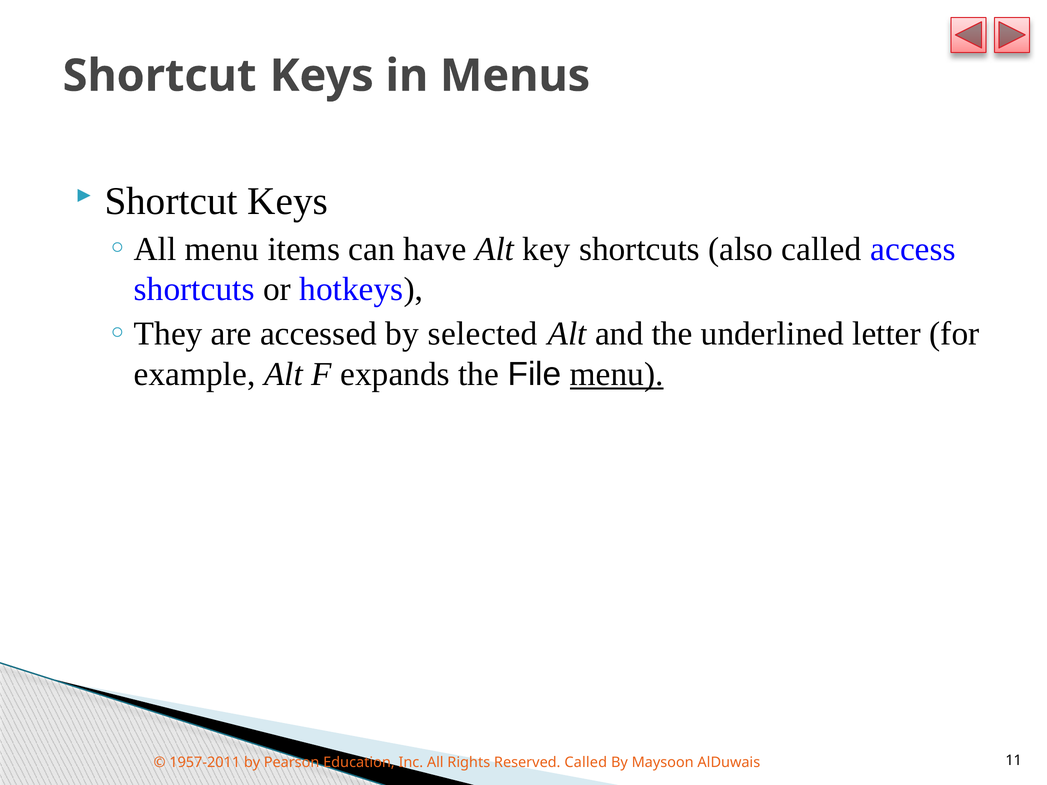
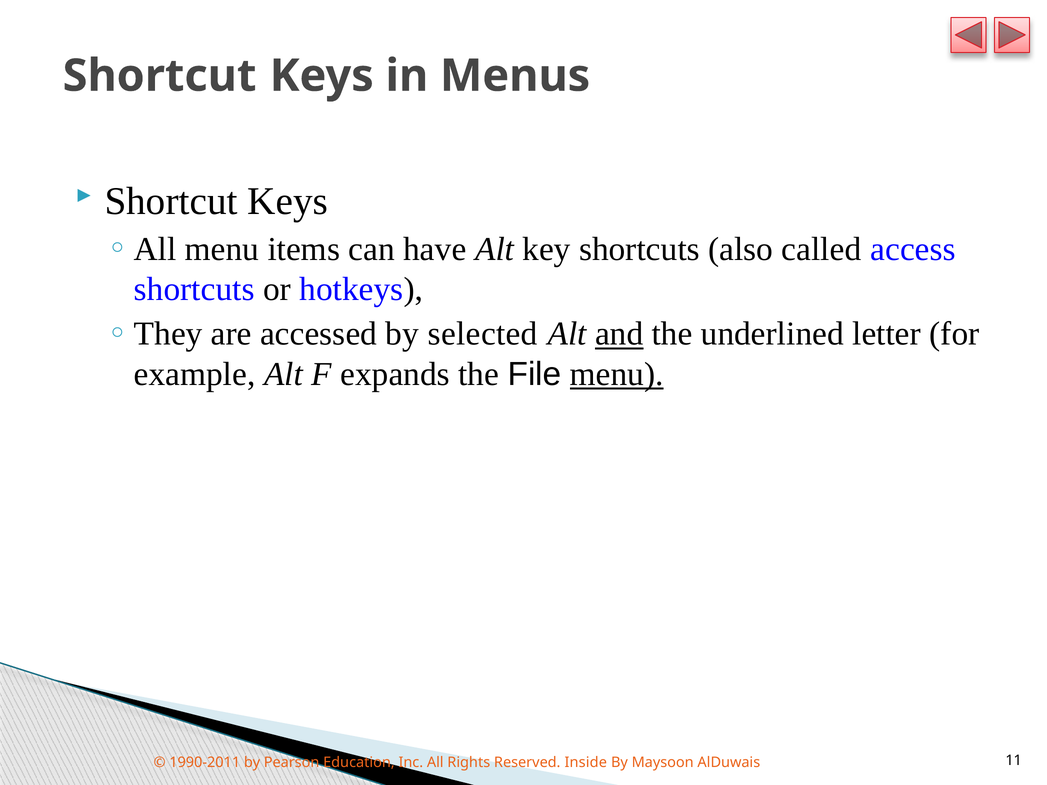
and underline: none -> present
1957-2011: 1957-2011 -> 1990-2011
Reserved Called: Called -> Inside
